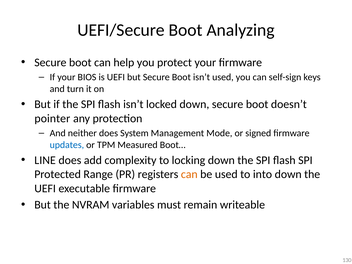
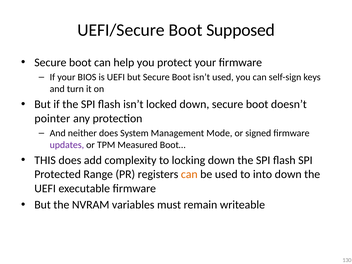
Analyzing: Analyzing -> Supposed
updates colour: blue -> purple
LINE: LINE -> THIS
